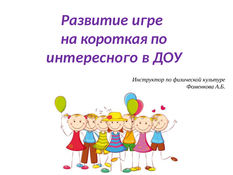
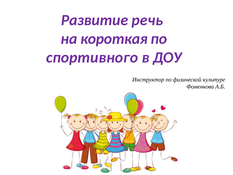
игре: игре -> речь
интересного: интересного -> спортивного
